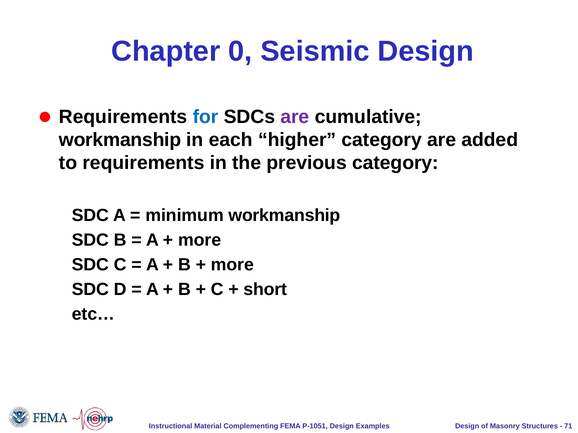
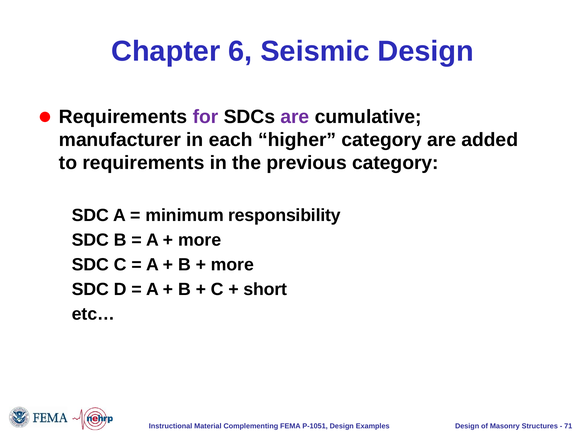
0: 0 -> 6
for colour: blue -> purple
workmanship at (120, 140): workmanship -> manufacturer
minimum workmanship: workmanship -> responsibility
